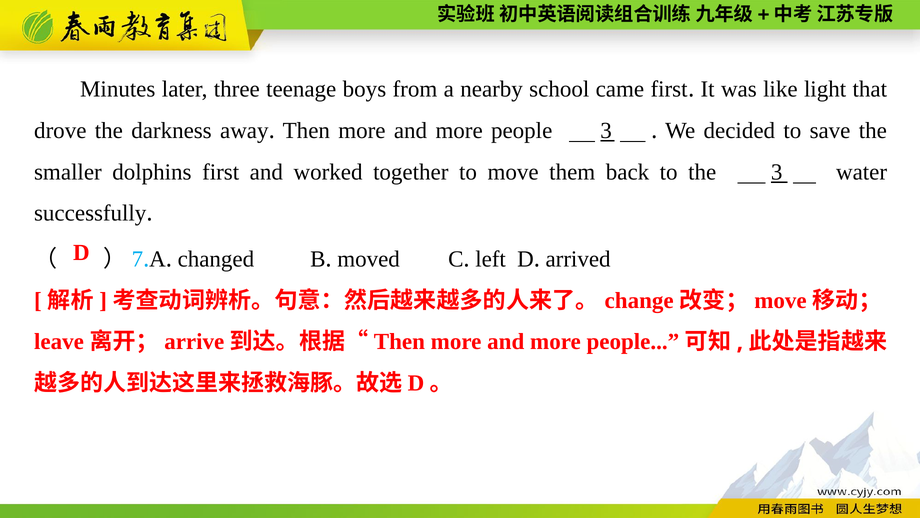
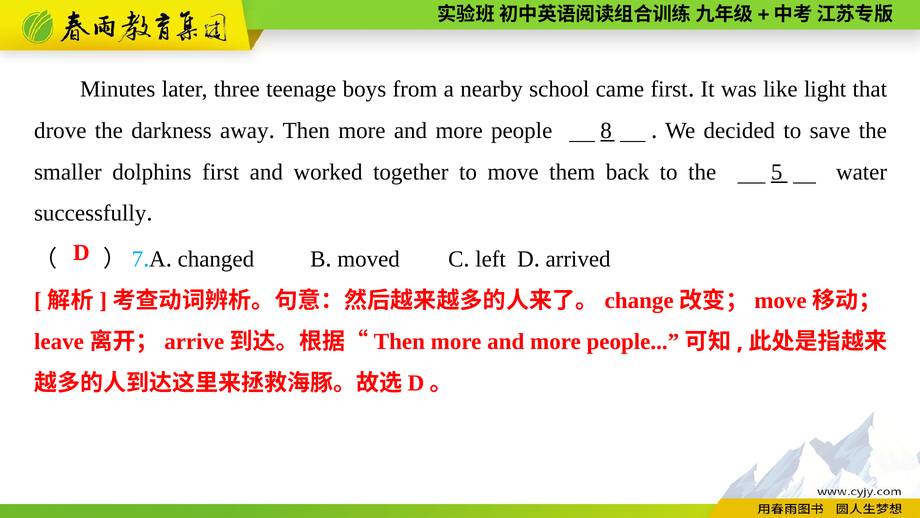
people 3: 3 -> 8
the 3: 3 -> 5
